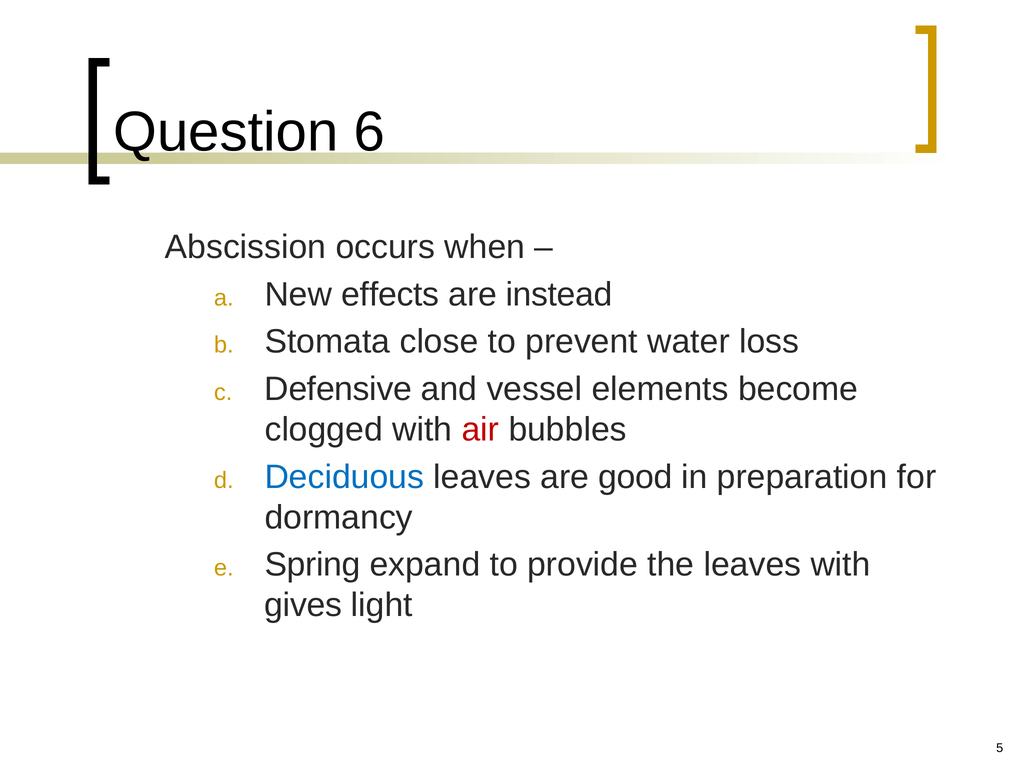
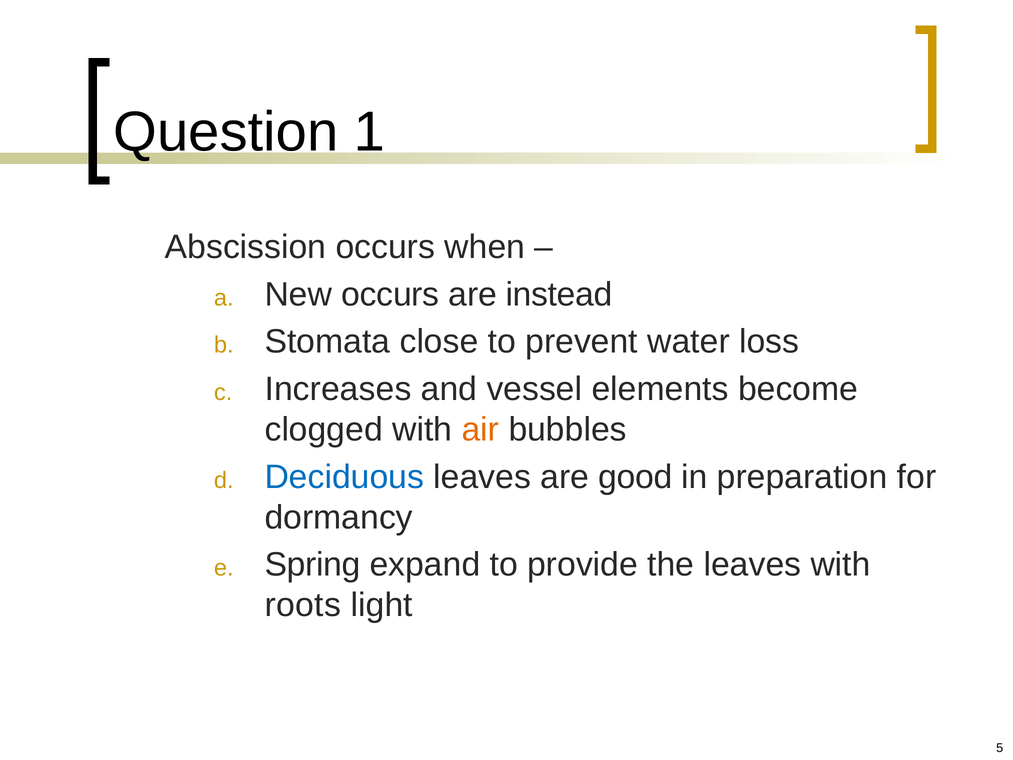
6: 6 -> 1
New effects: effects -> occurs
Defensive: Defensive -> Increases
air colour: red -> orange
gives: gives -> roots
